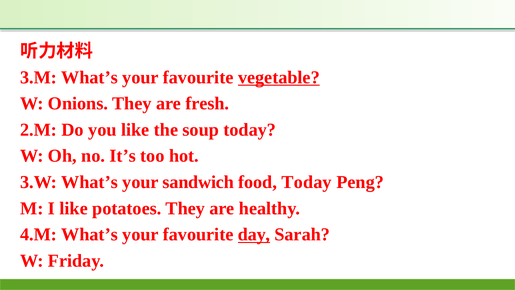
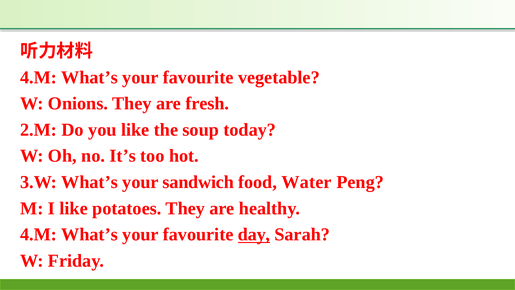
3.M at (39, 77): 3.M -> 4.M
vegetable underline: present -> none
food Today: Today -> Water
